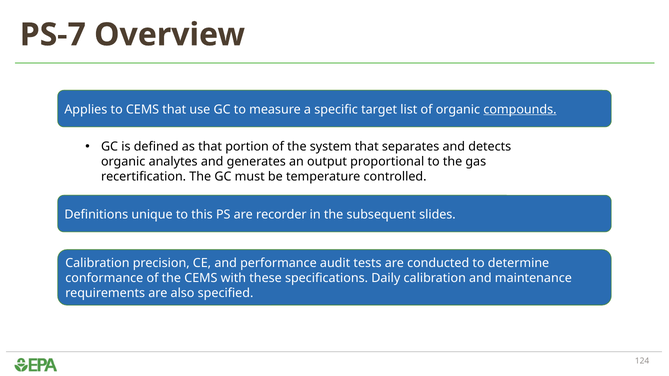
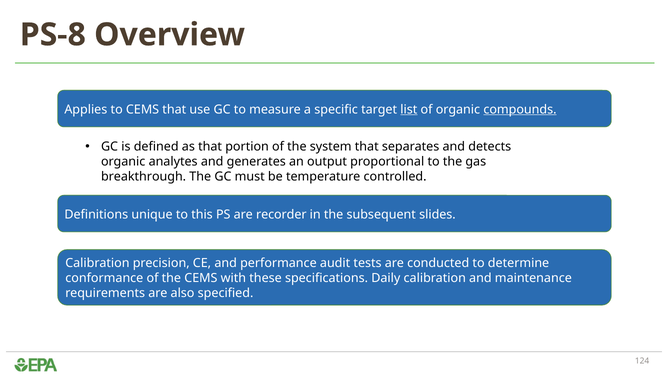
PS-7: PS-7 -> PS-8
list underline: none -> present
recertification: recertification -> breakthrough
